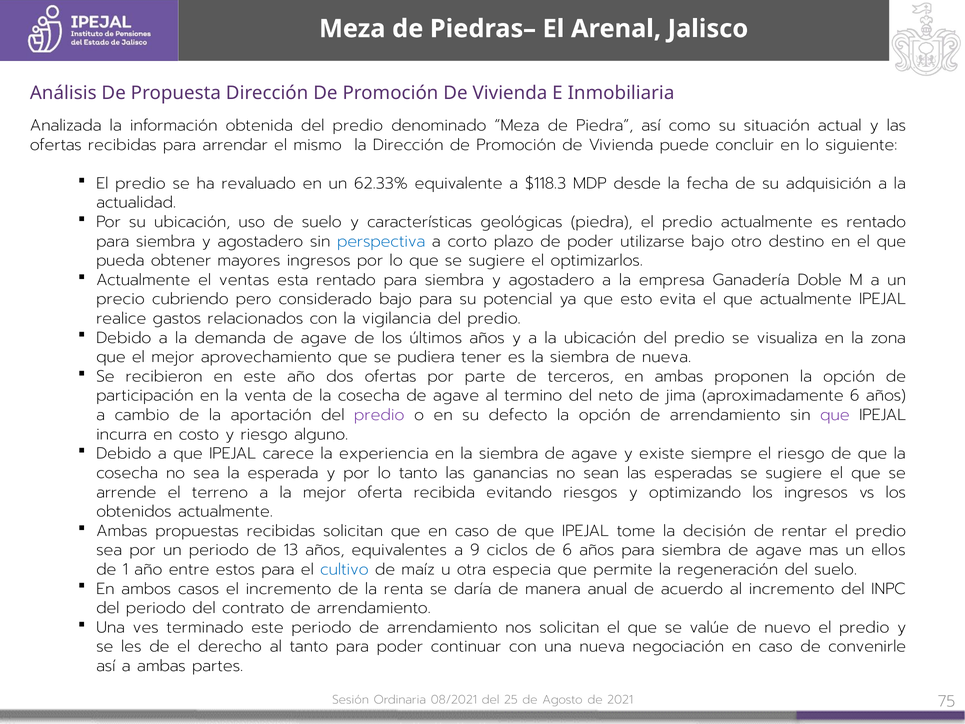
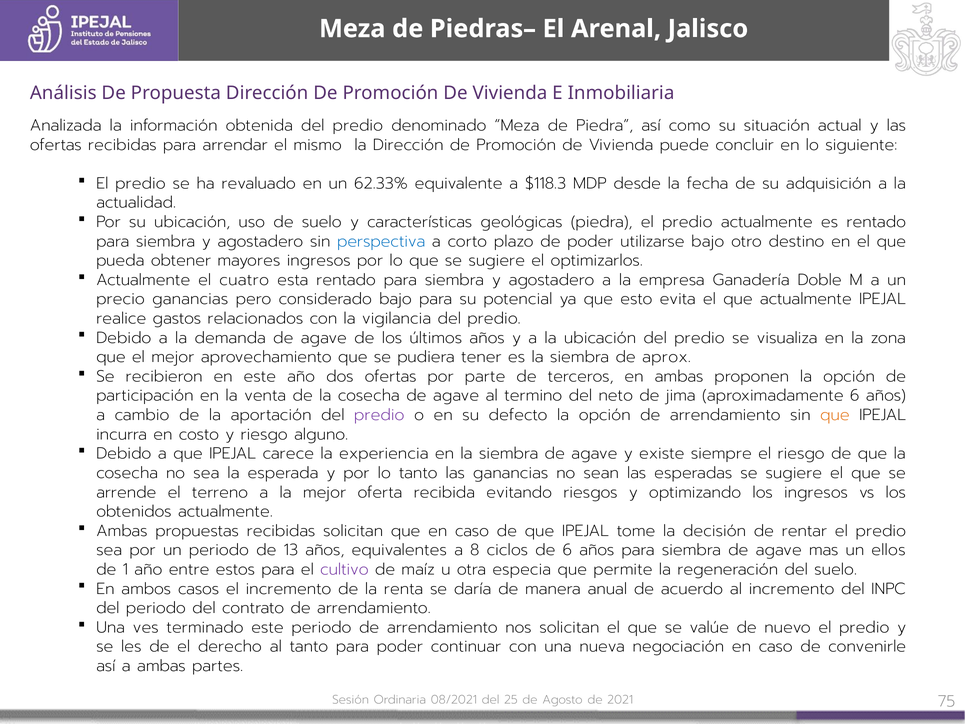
ventas: ventas -> cuatro
precio cubriendo: cubriendo -> ganancias
de nueva: nueva -> aprox
que at (835, 415) colour: purple -> orange
9: 9 -> 8
cultivo colour: blue -> purple
